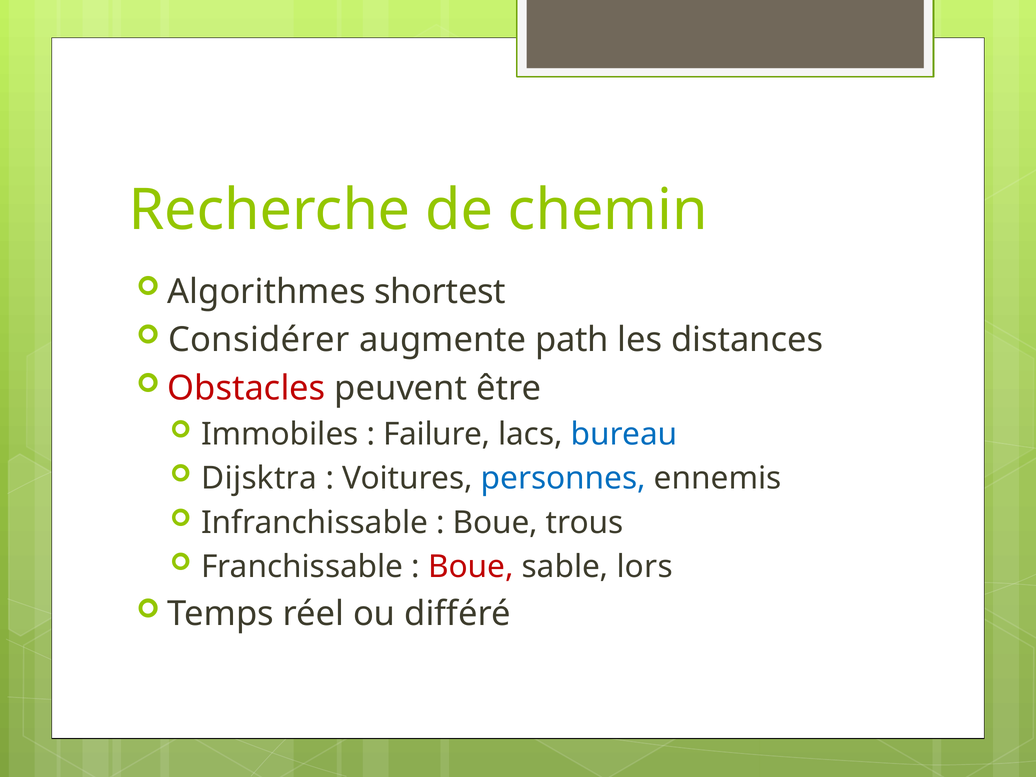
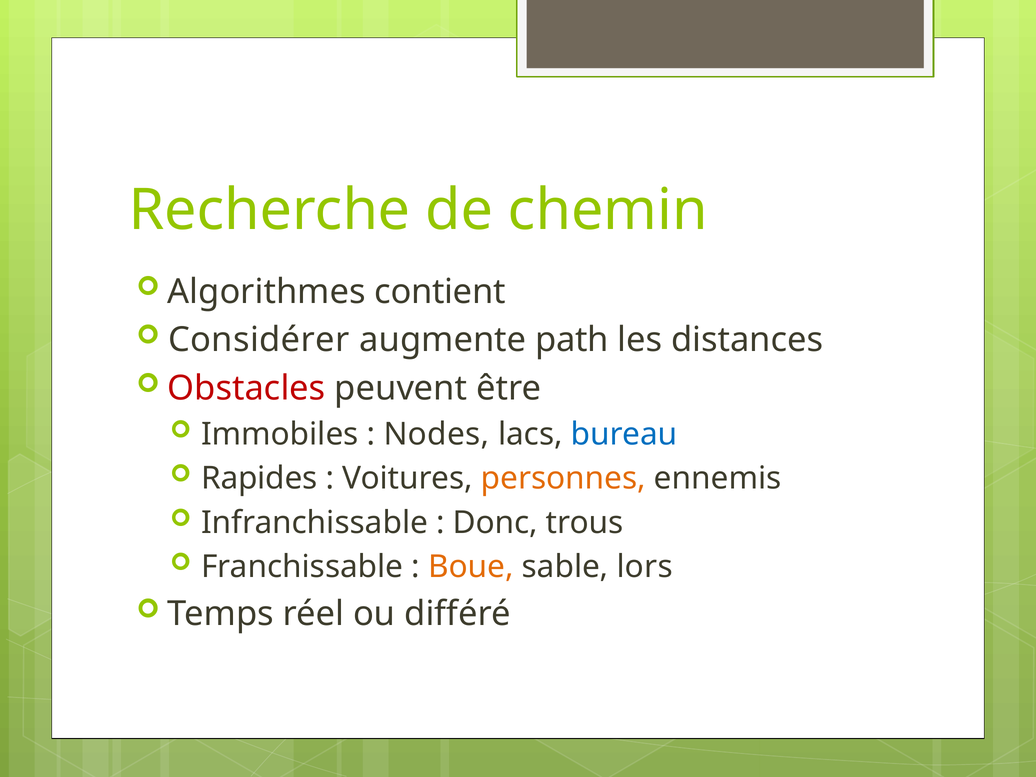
shortest: shortest -> contient
Failure: Failure -> Nodes
Dijsktra: Dijsktra -> Rapides
personnes colour: blue -> orange
Boue at (495, 523): Boue -> Donc
Boue at (471, 567) colour: red -> orange
